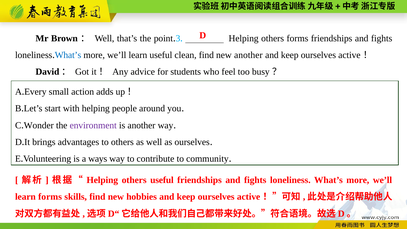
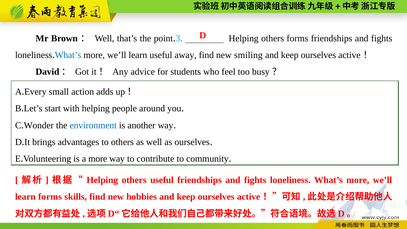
clean: clean -> away
new another: another -> smiling
environment colour: purple -> blue
a ways: ways -> more
